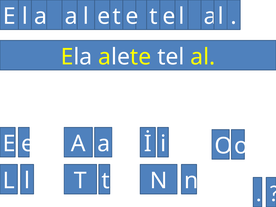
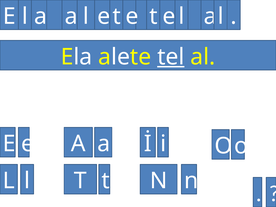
tel underline: none -> present
